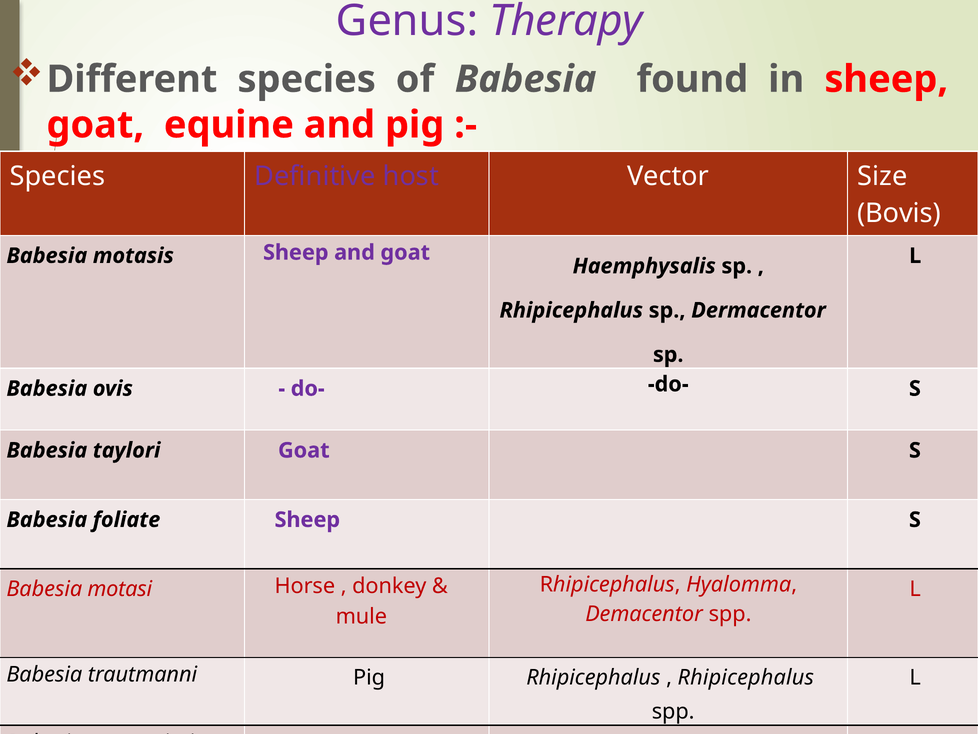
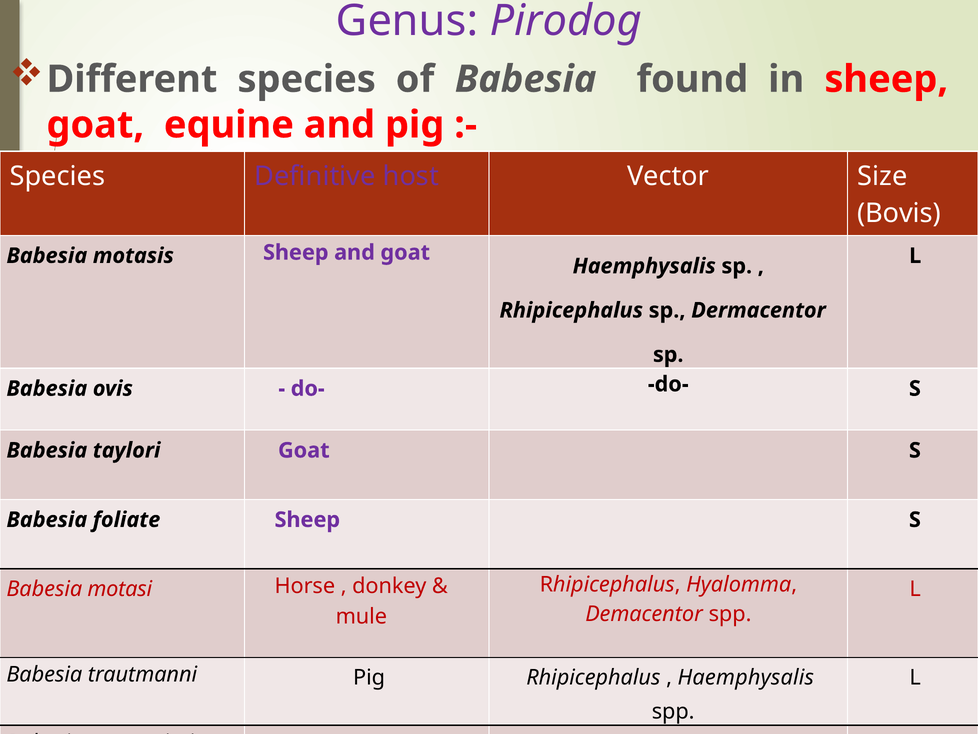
Therapy: Therapy -> Pirodog
Rhipicephalus at (746, 677): Rhipicephalus -> Haemphysalis
